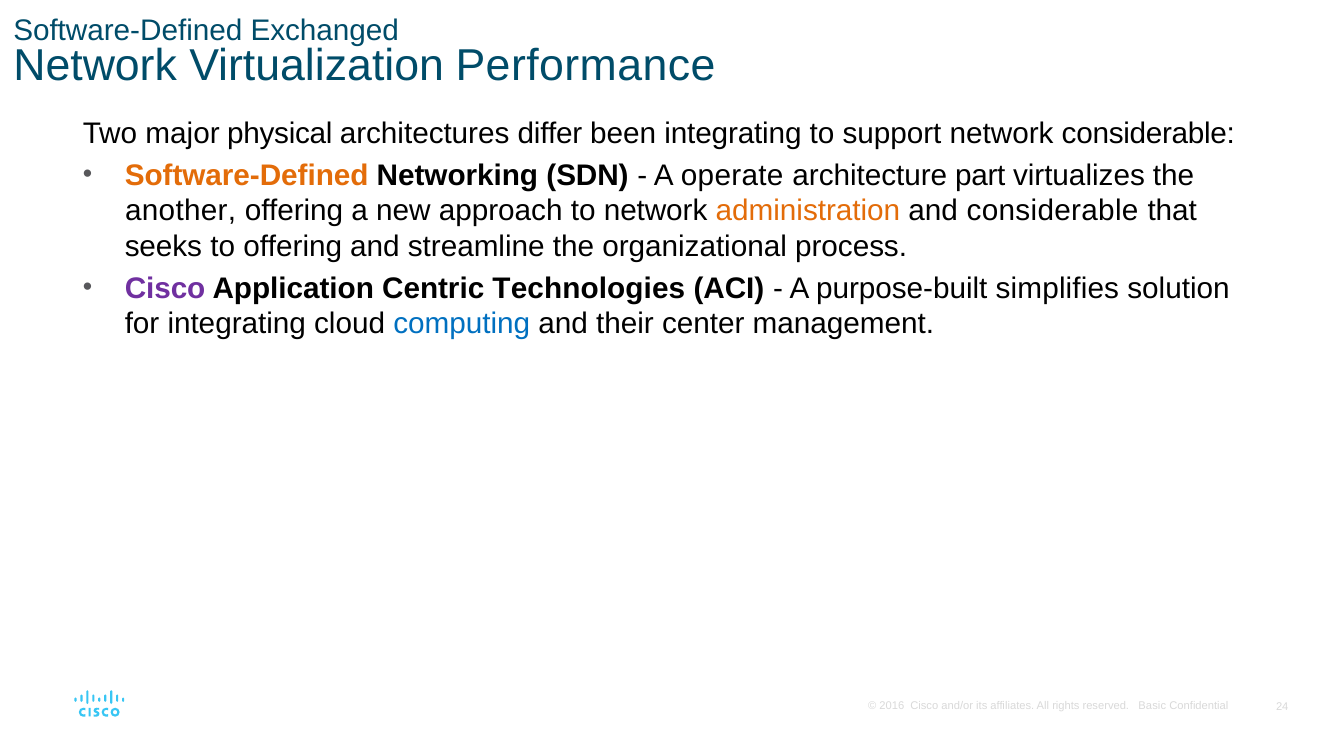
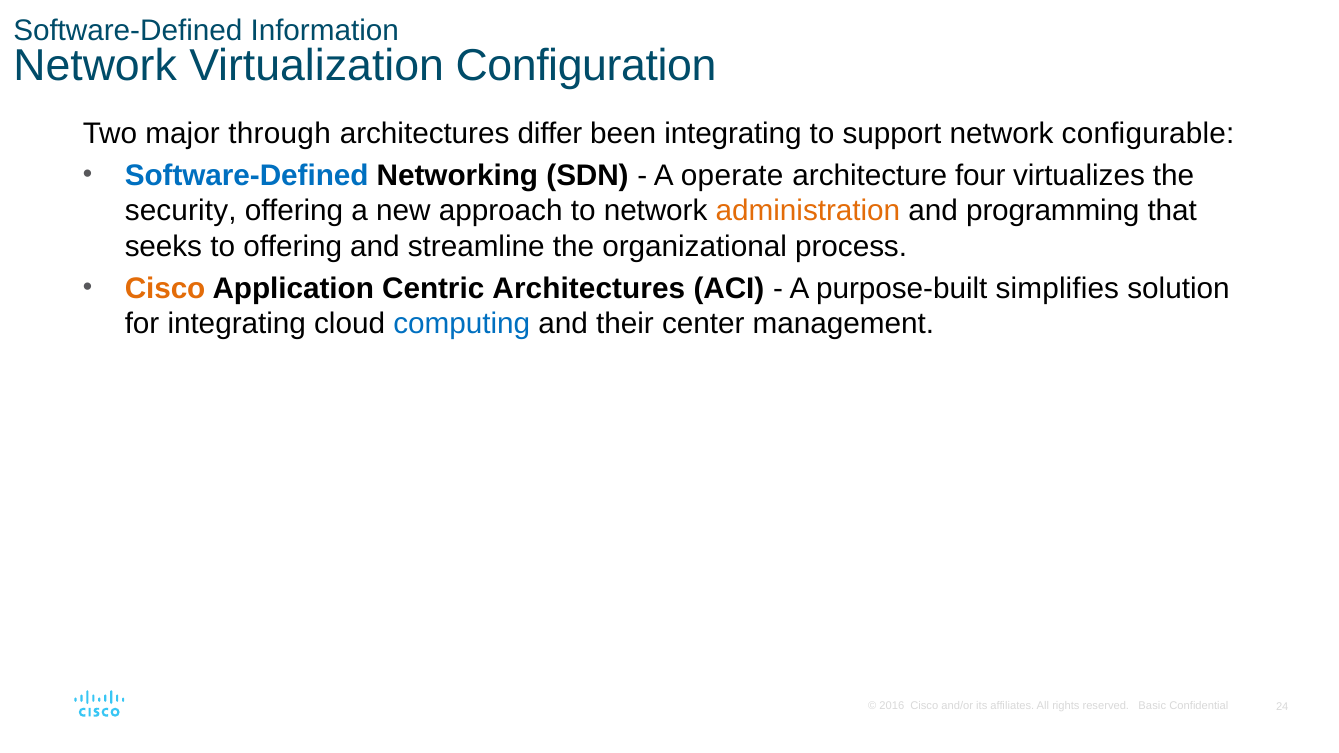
Exchanged: Exchanged -> Information
Performance: Performance -> Configuration
physical: physical -> through
network considerable: considerable -> configurable
Software-Defined at (247, 175) colour: orange -> blue
part: part -> four
another: another -> security
and considerable: considerable -> programming
Cisco at (165, 288) colour: purple -> orange
Centric Technologies: Technologies -> Architectures
